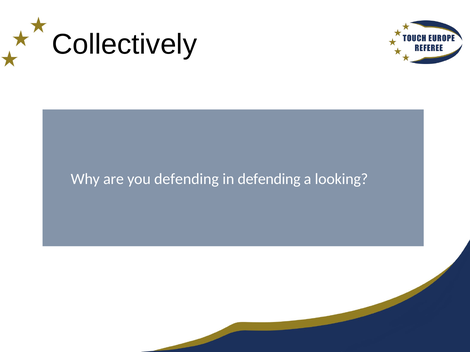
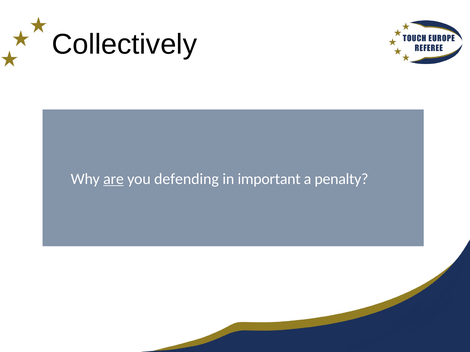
are underline: none -> present
in defending: defending -> important
looking: looking -> penalty
